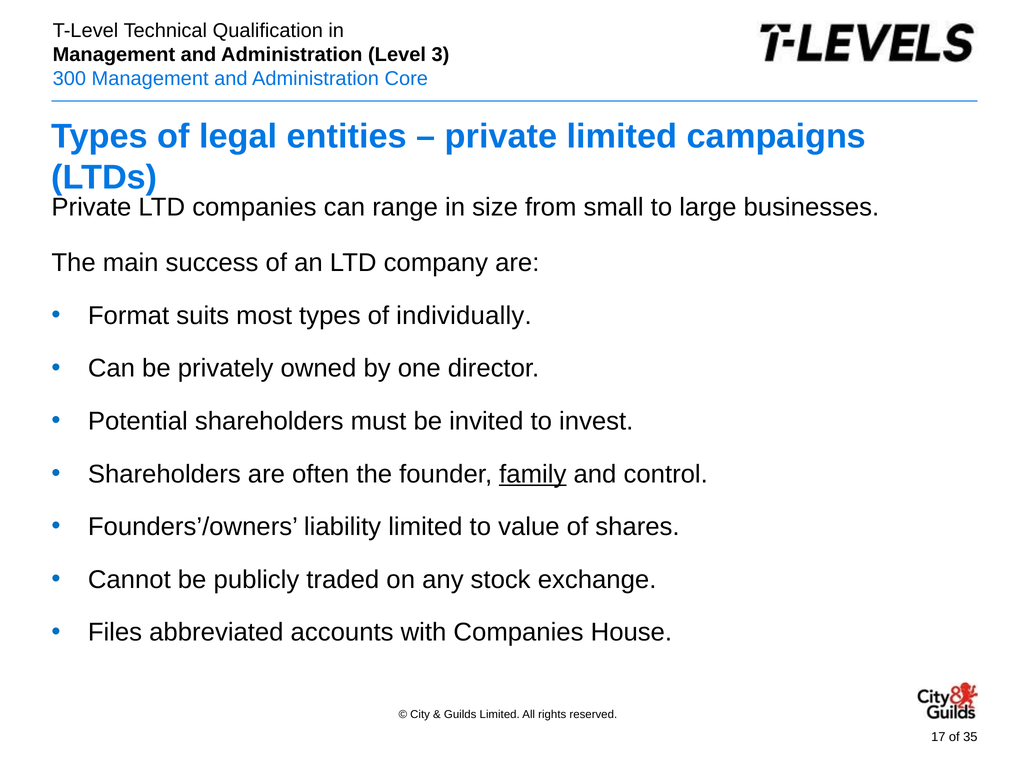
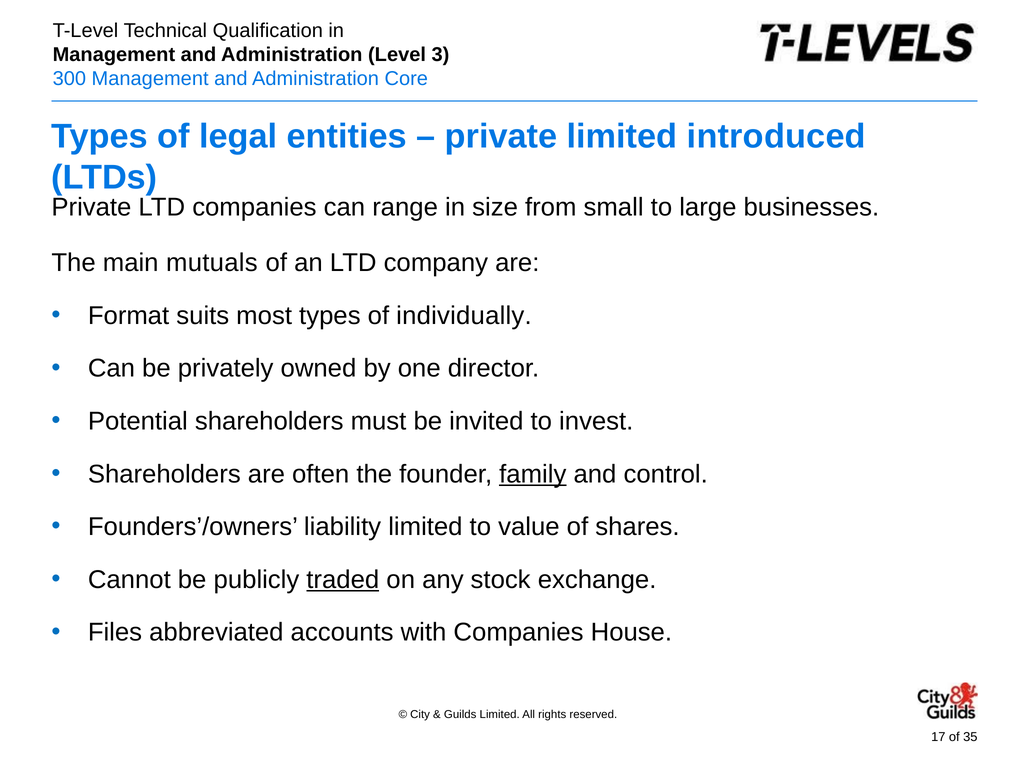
campaigns: campaigns -> introduced
success: success -> mutuals
traded underline: none -> present
